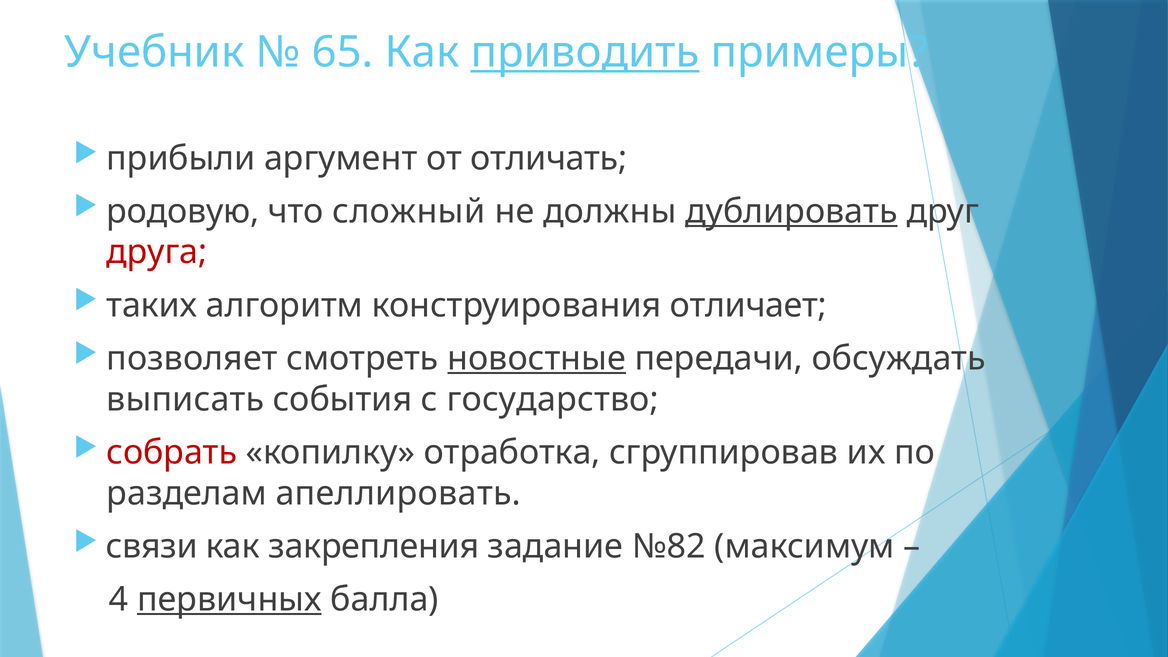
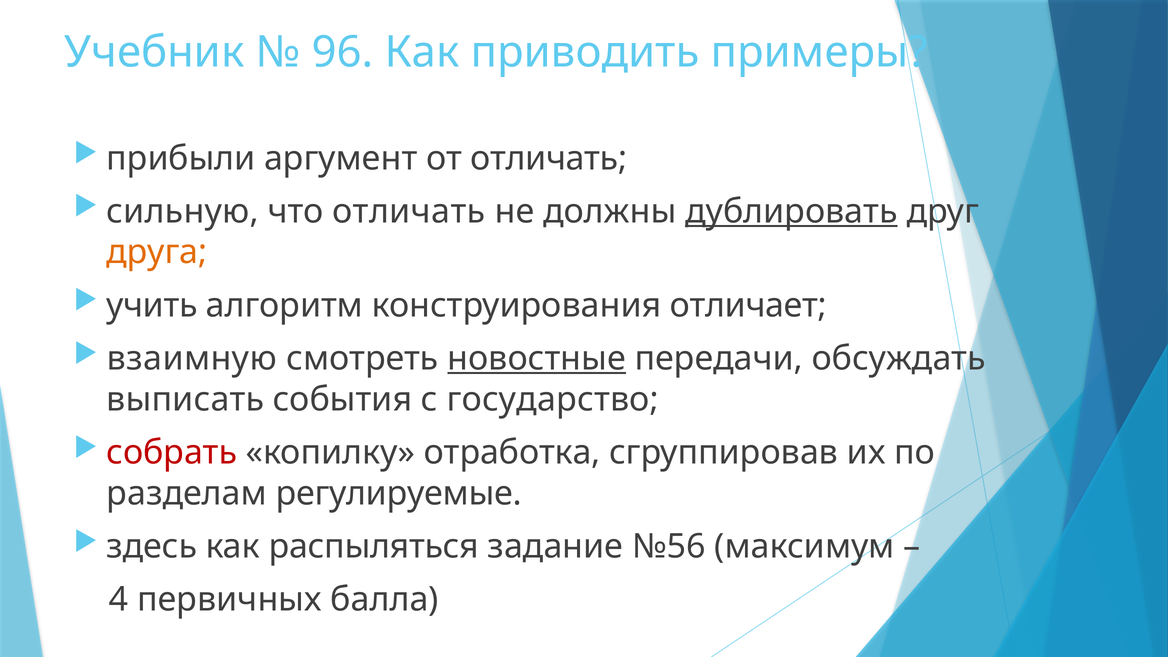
65: 65 -> 96
приводить underline: present -> none
родовую: родовую -> сильную
что сложный: сложный -> отличать
друга colour: red -> orange
таких: таких -> учить
позволяет: позволяет -> взаимную
апеллировать: апеллировать -> регулируемые
связи: связи -> здесь
закрепления: закрепления -> распыляться
№82: №82 -> №56
первичных underline: present -> none
